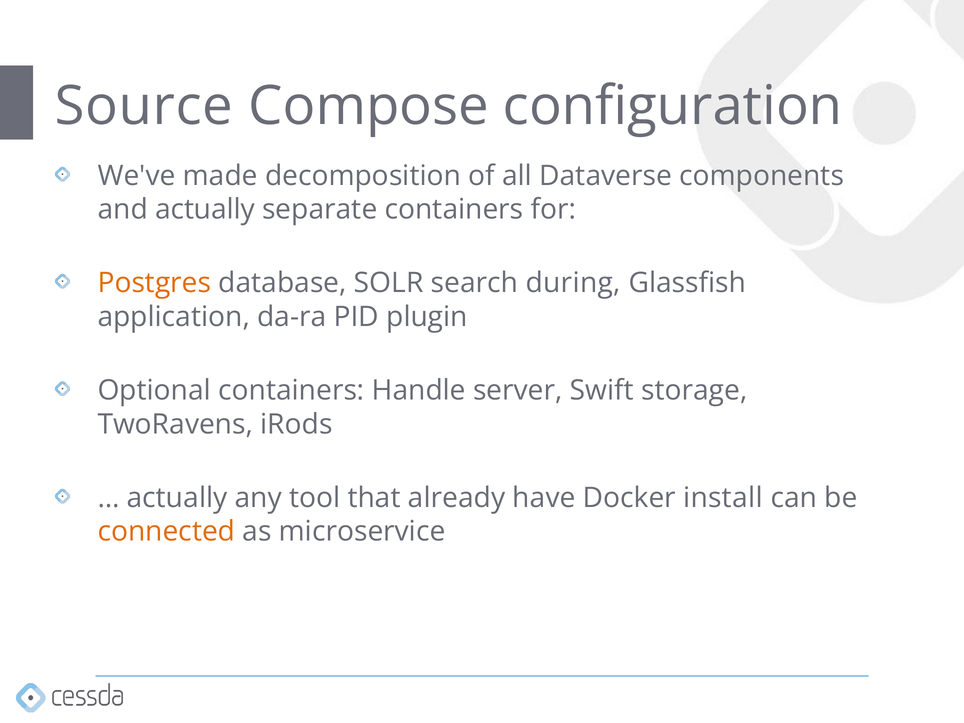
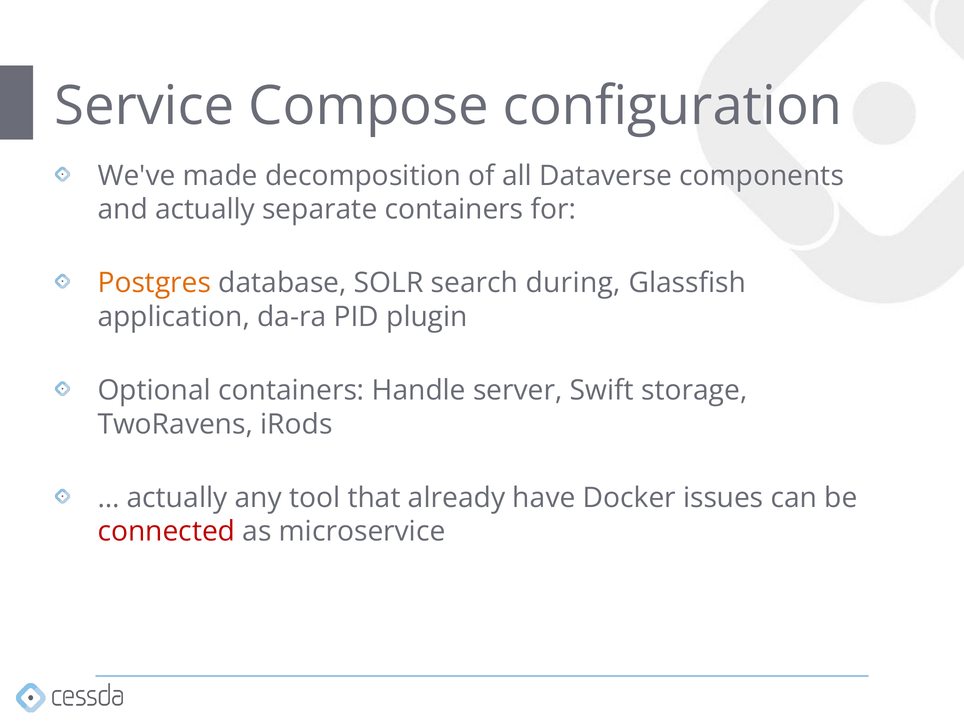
Source: Source -> Service
install: install -> issues
connected colour: orange -> red
